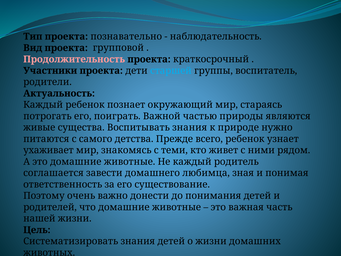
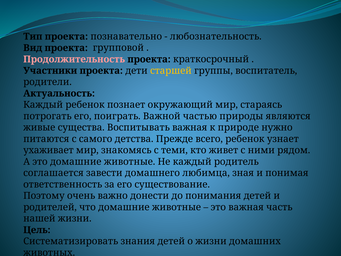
наблюдательность: наблюдательность -> любознательность
старшей colour: light blue -> yellow
Воспитывать знания: знания -> важная
